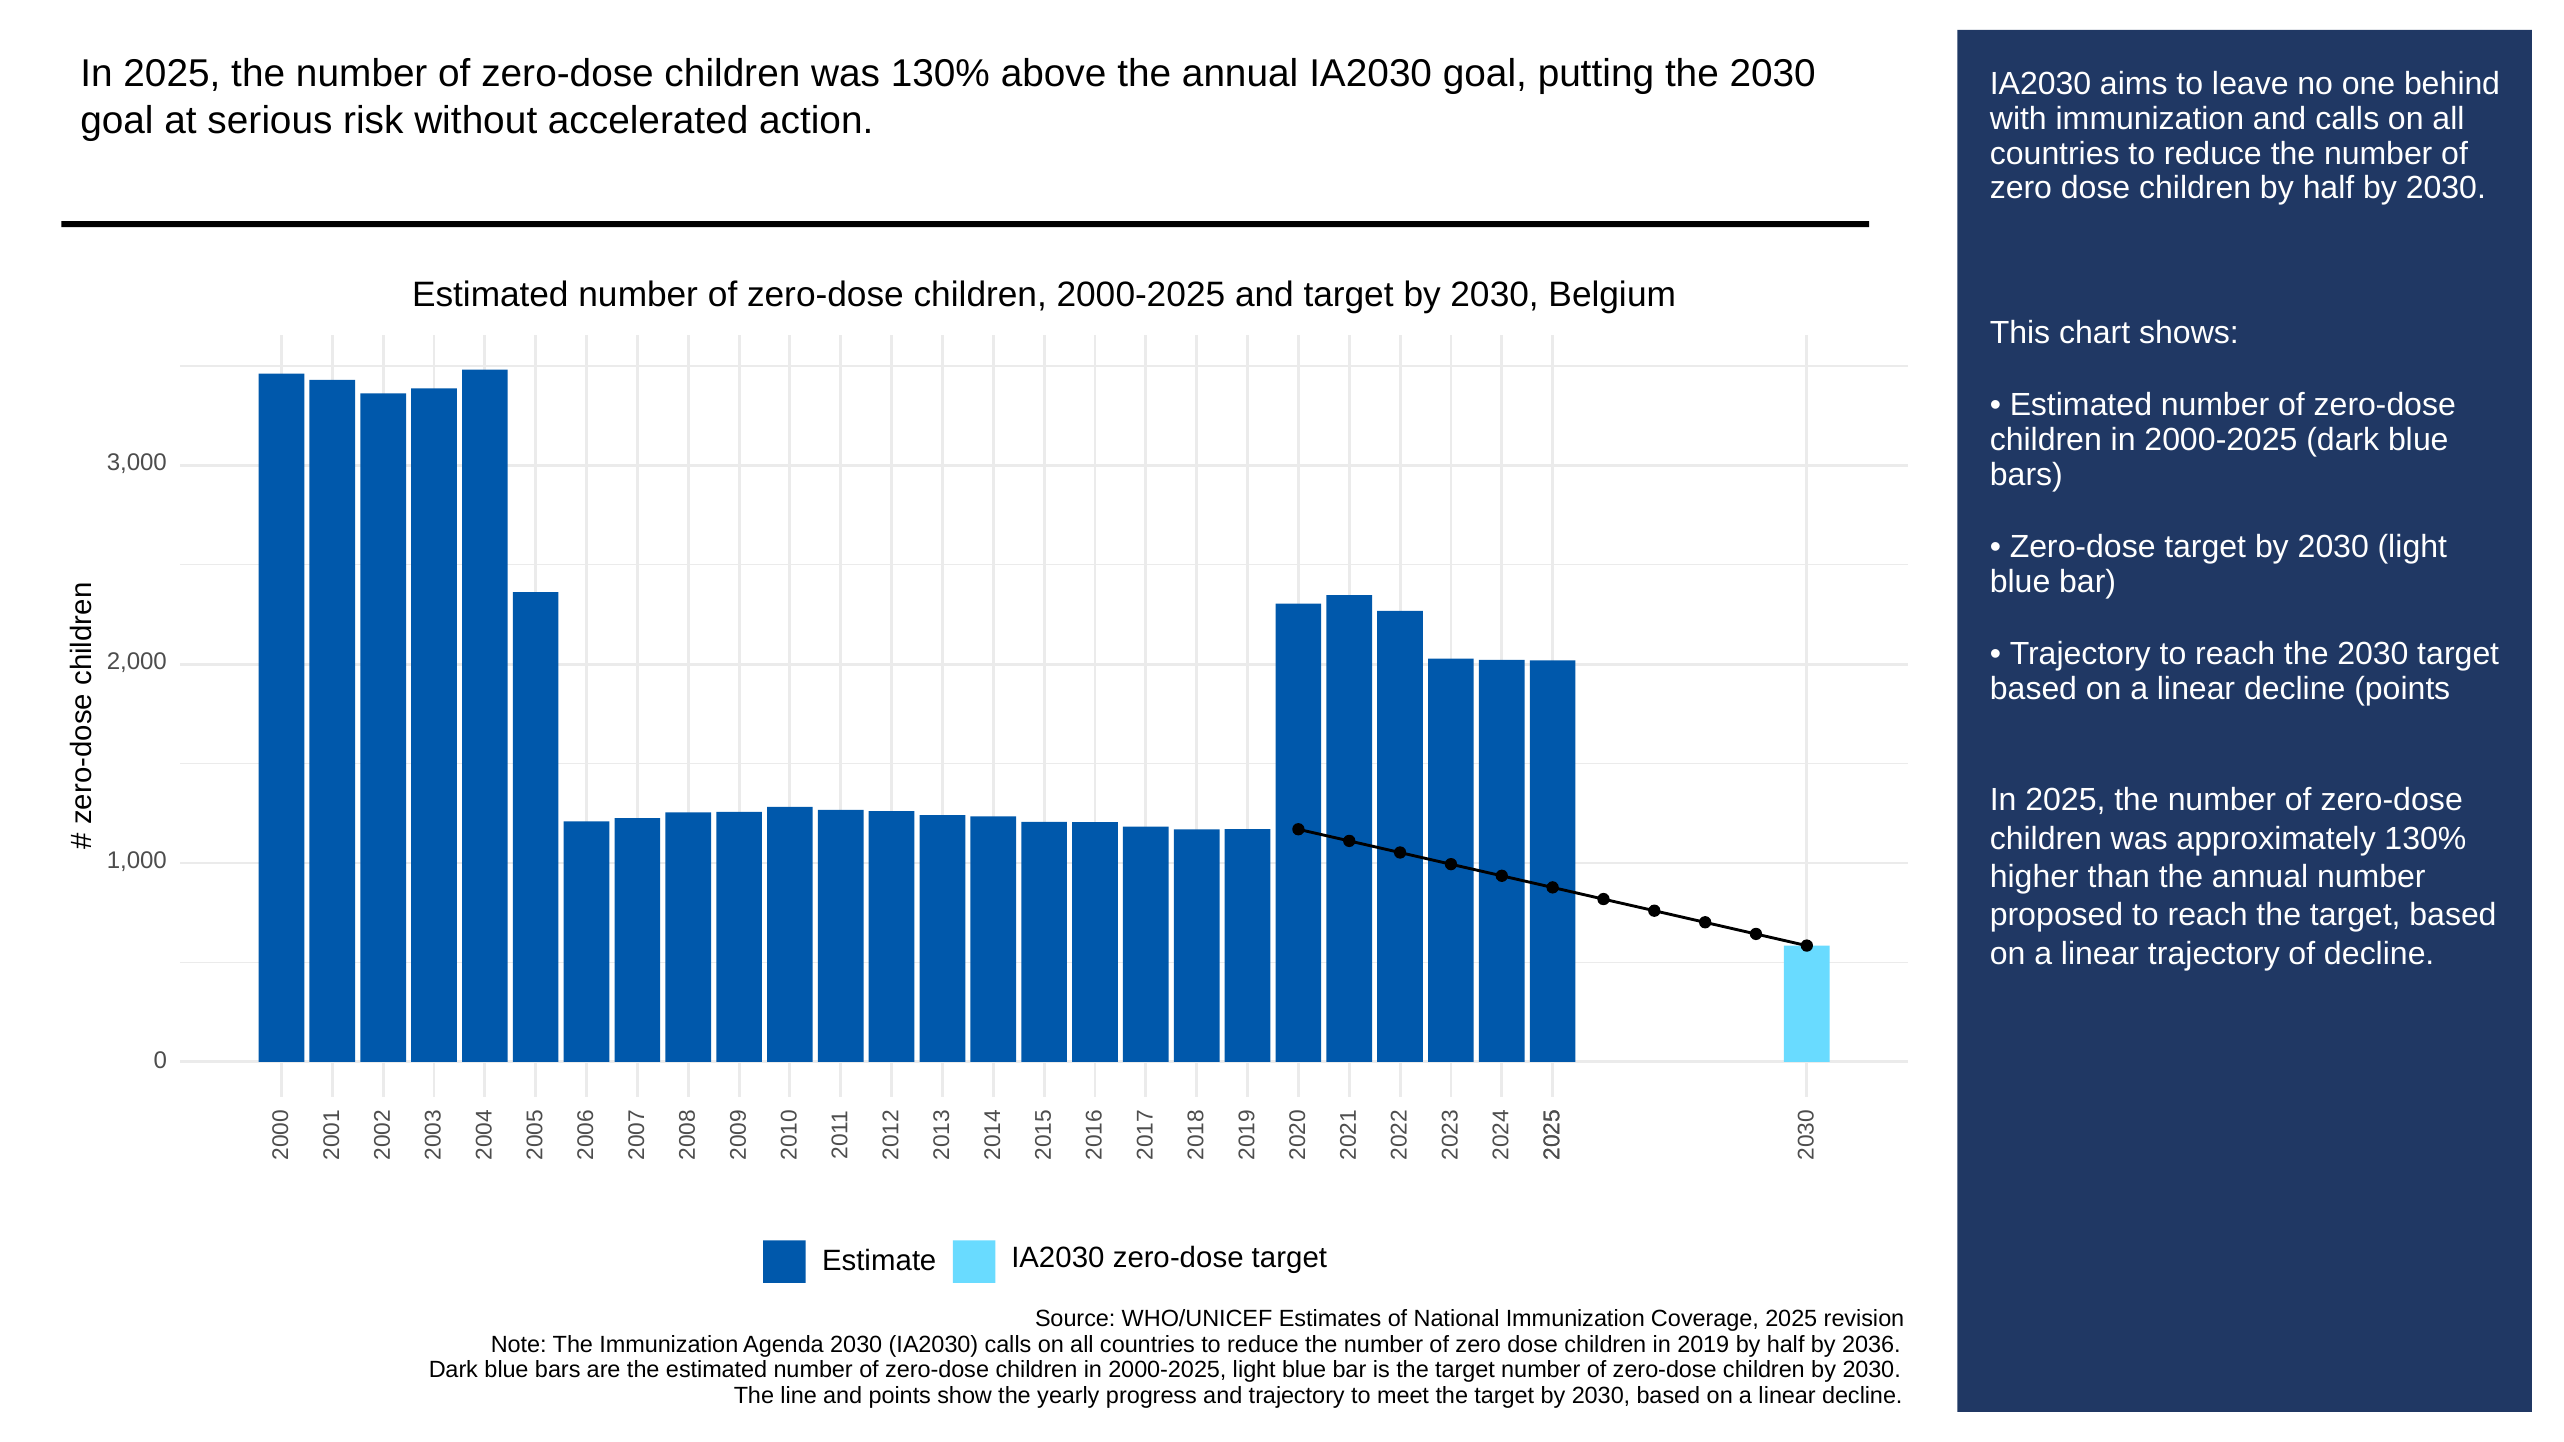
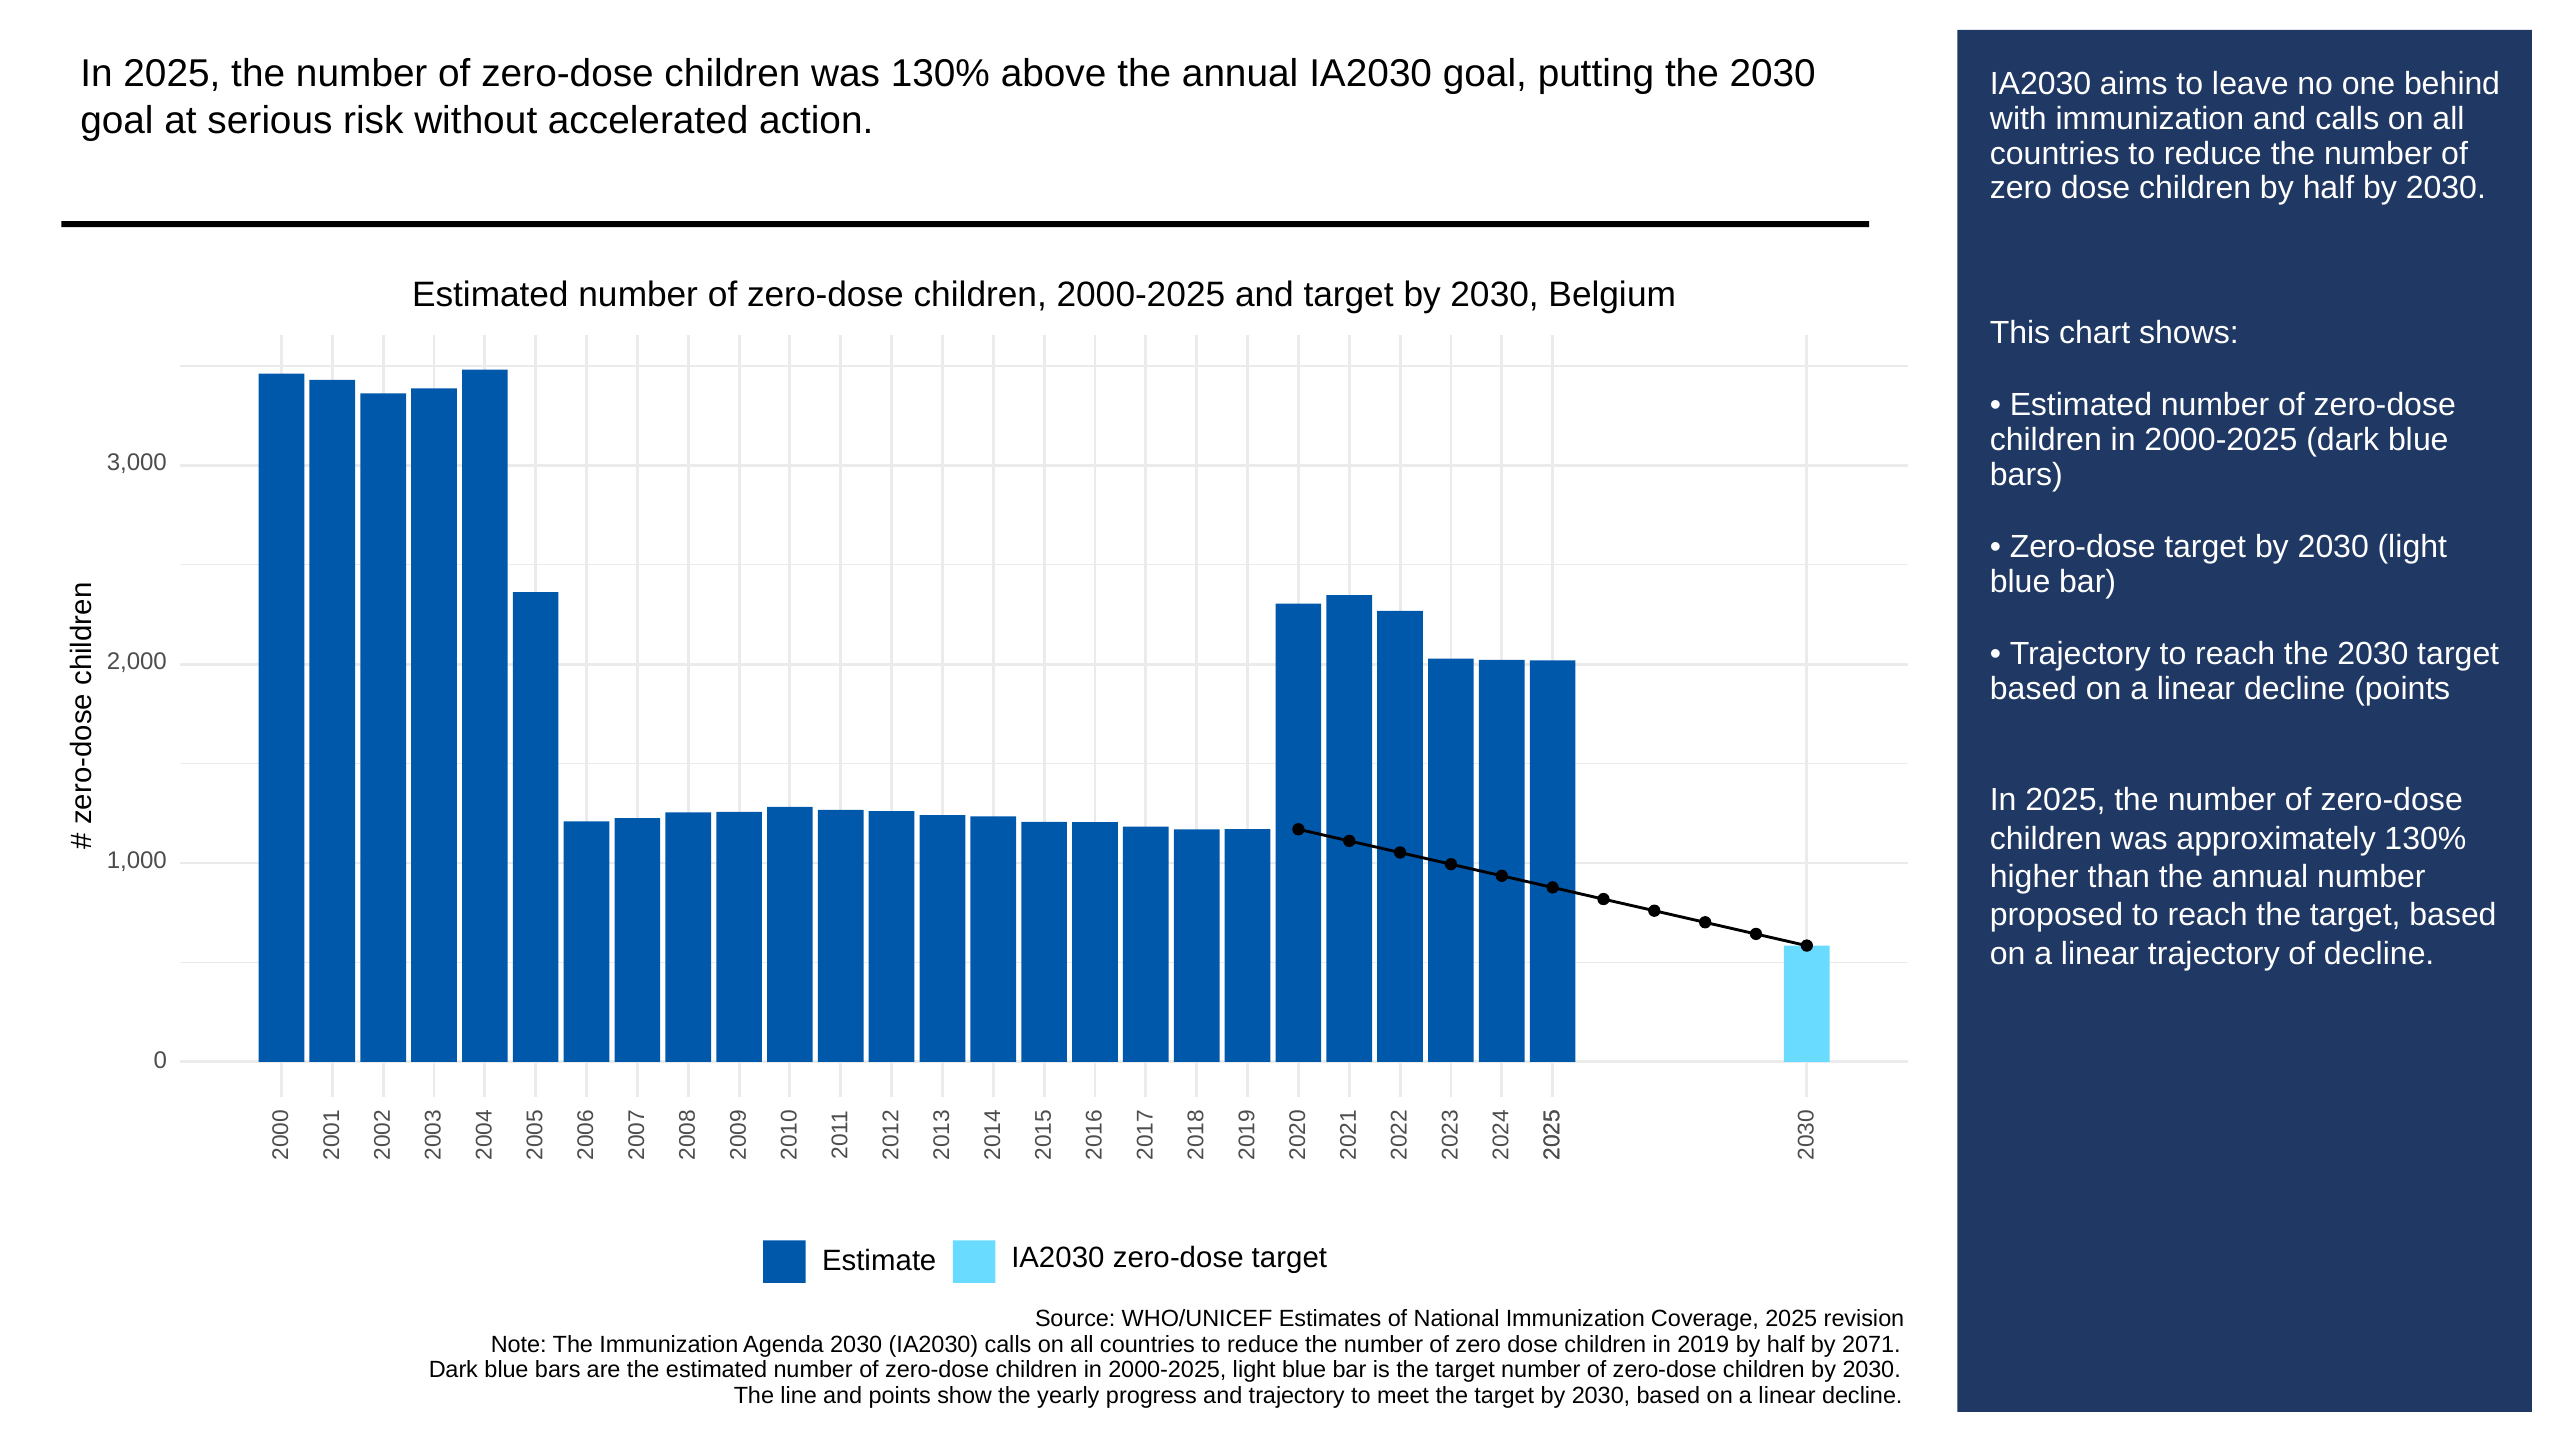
2036: 2036 -> 2071
